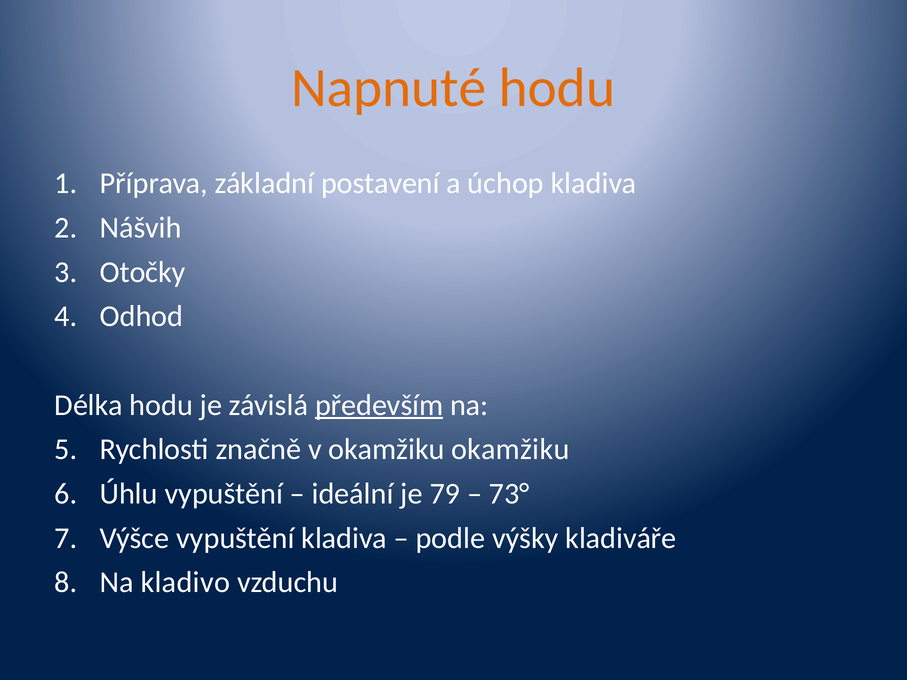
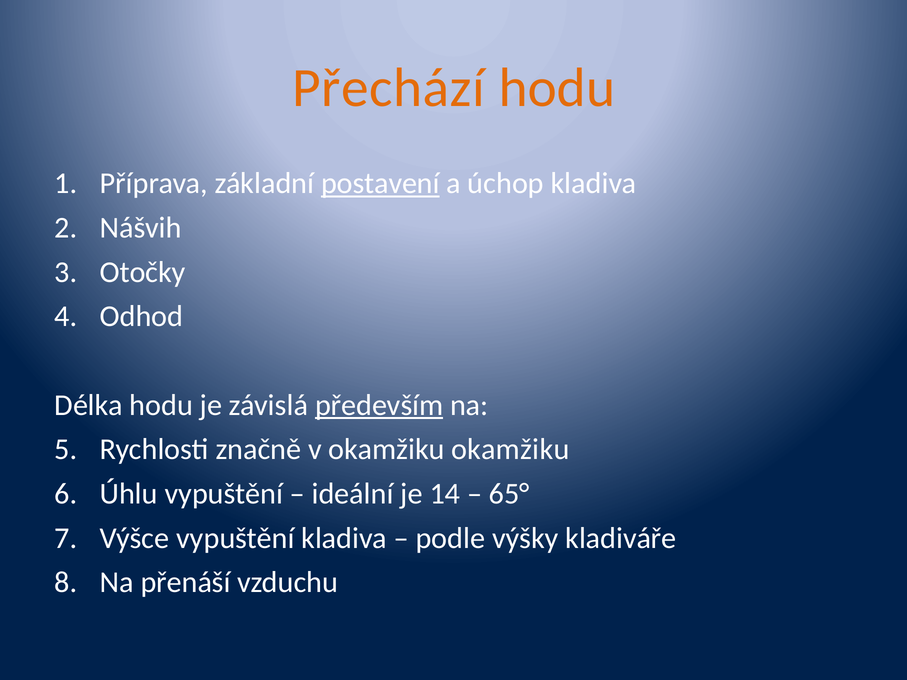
Napnuté: Napnuté -> Přechází
postavení underline: none -> present
79: 79 -> 14
73°: 73° -> 65°
kladivo: kladivo -> přenáší
